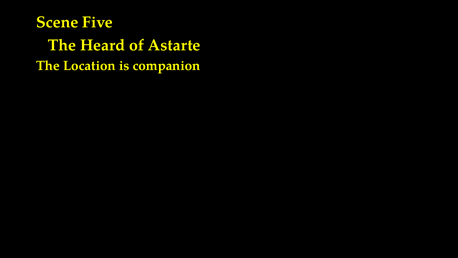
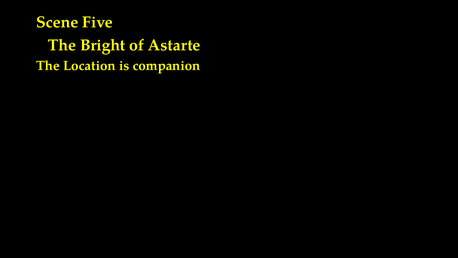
Heard: Heard -> Bright
